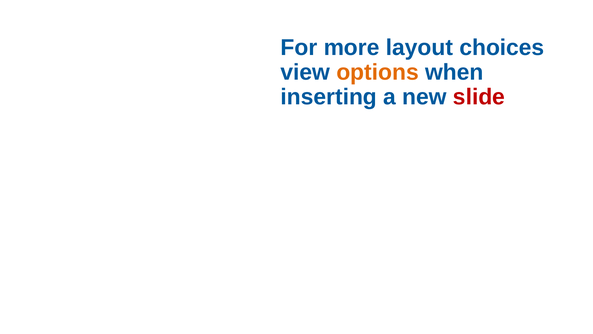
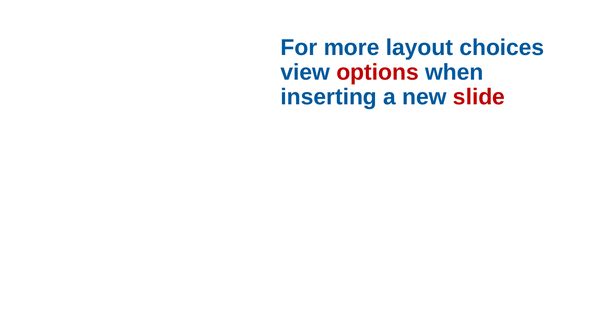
options colour: orange -> red
